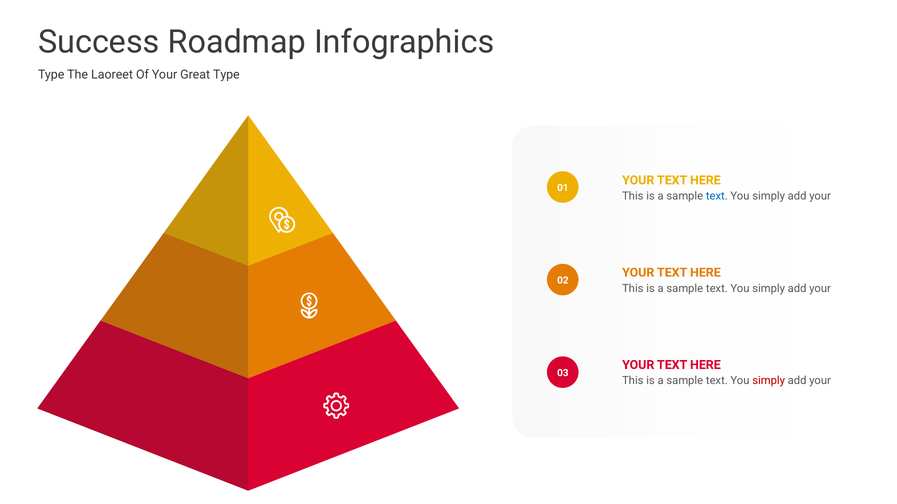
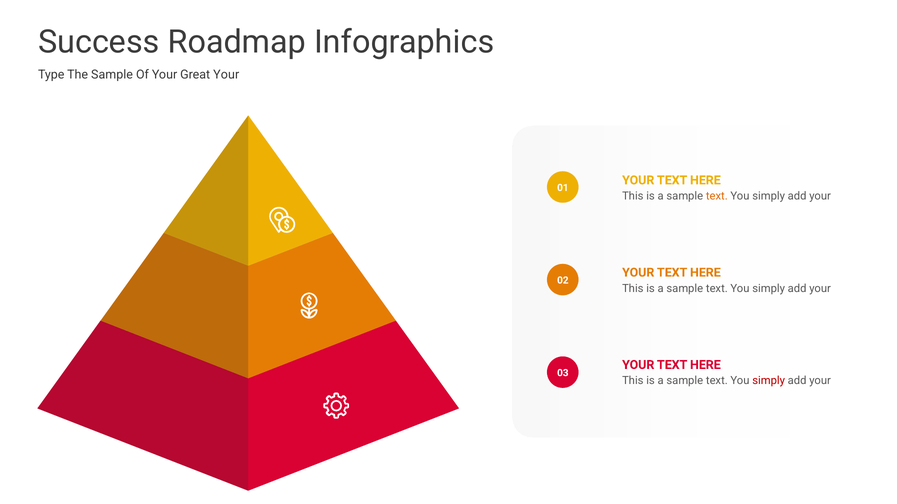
The Laoreet: Laoreet -> Sample
Great Type: Type -> Your
text at (717, 196) colour: blue -> orange
